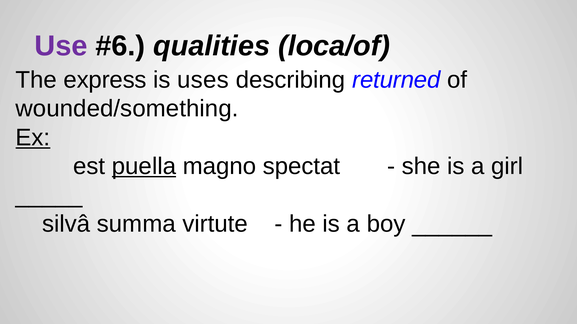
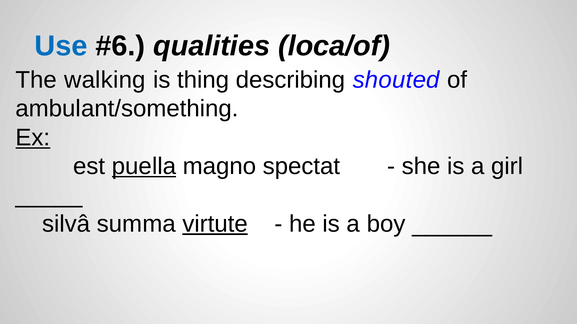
Use colour: purple -> blue
express: express -> walking
uses: uses -> thing
returned: returned -> shouted
wounded/something: wounded/something -> ambulant/something
virtute underline: none -> present
